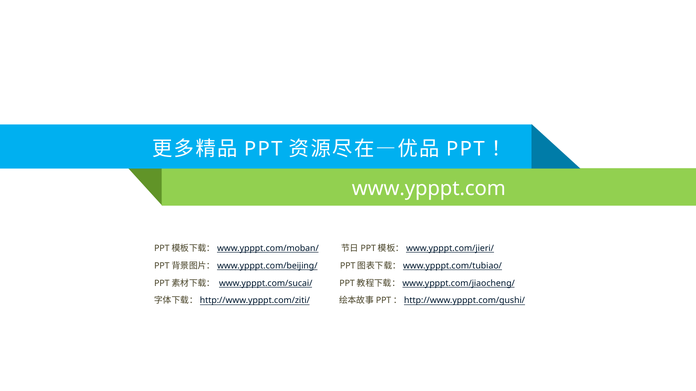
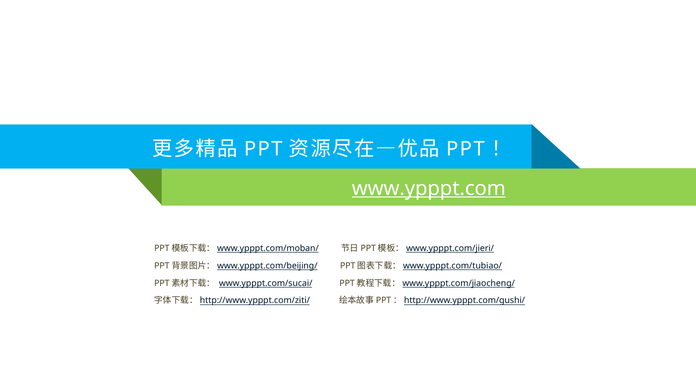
www.ypppt.com underline: none -> present
